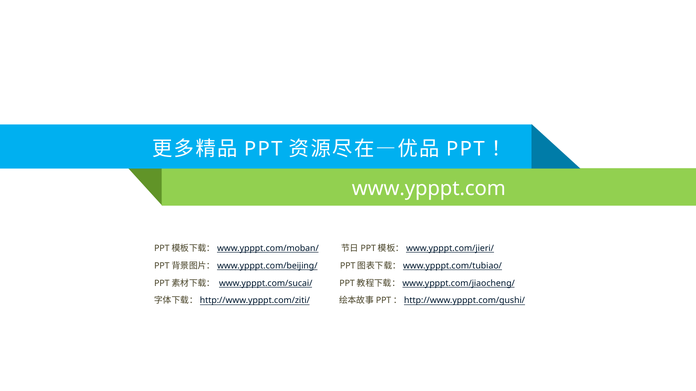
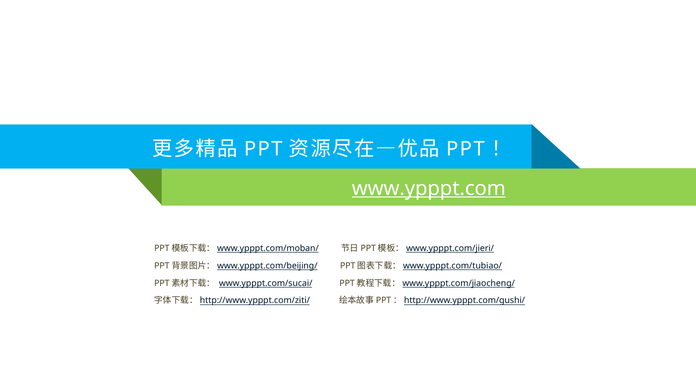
www.ypppt.com underline: none -> present
